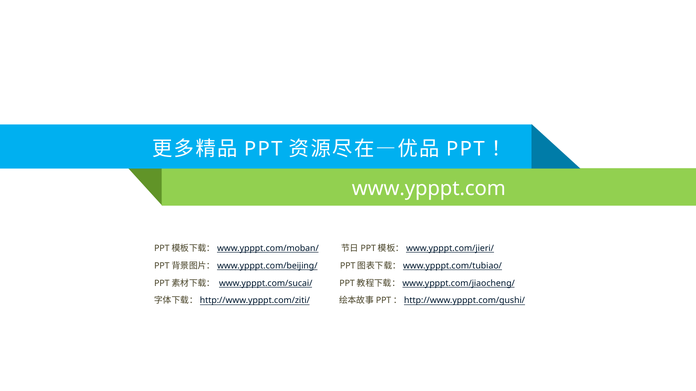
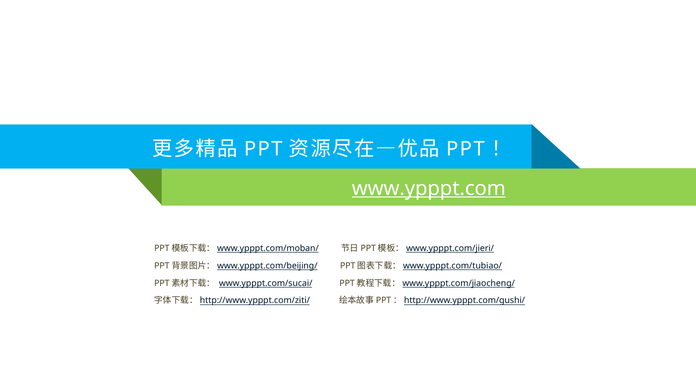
www.ypppt.com underline: none -> present
